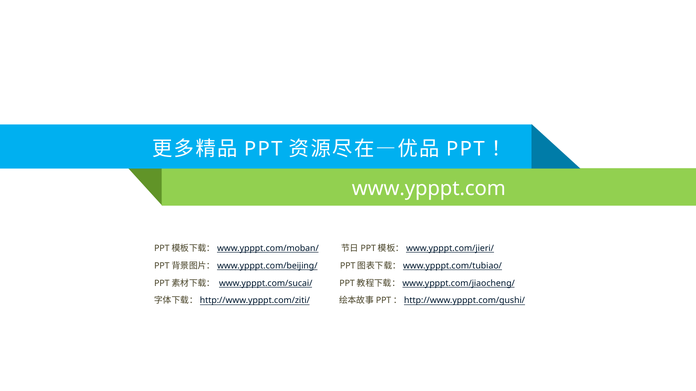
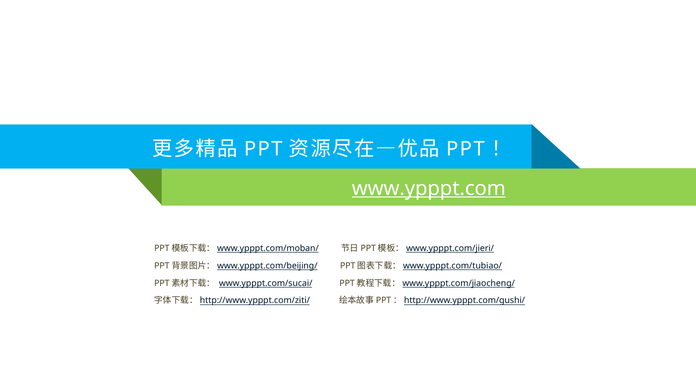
www.ypppt.com underline: none -> present
